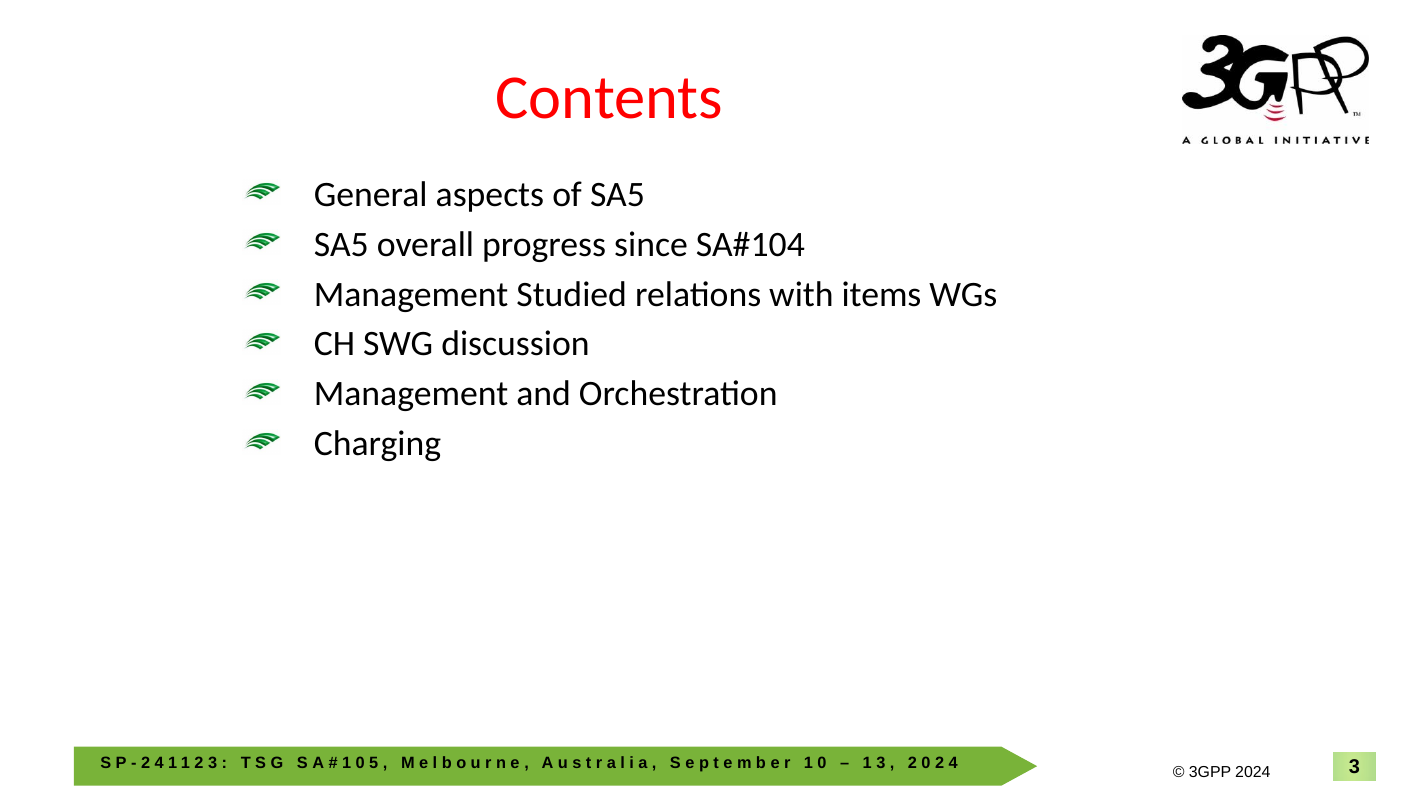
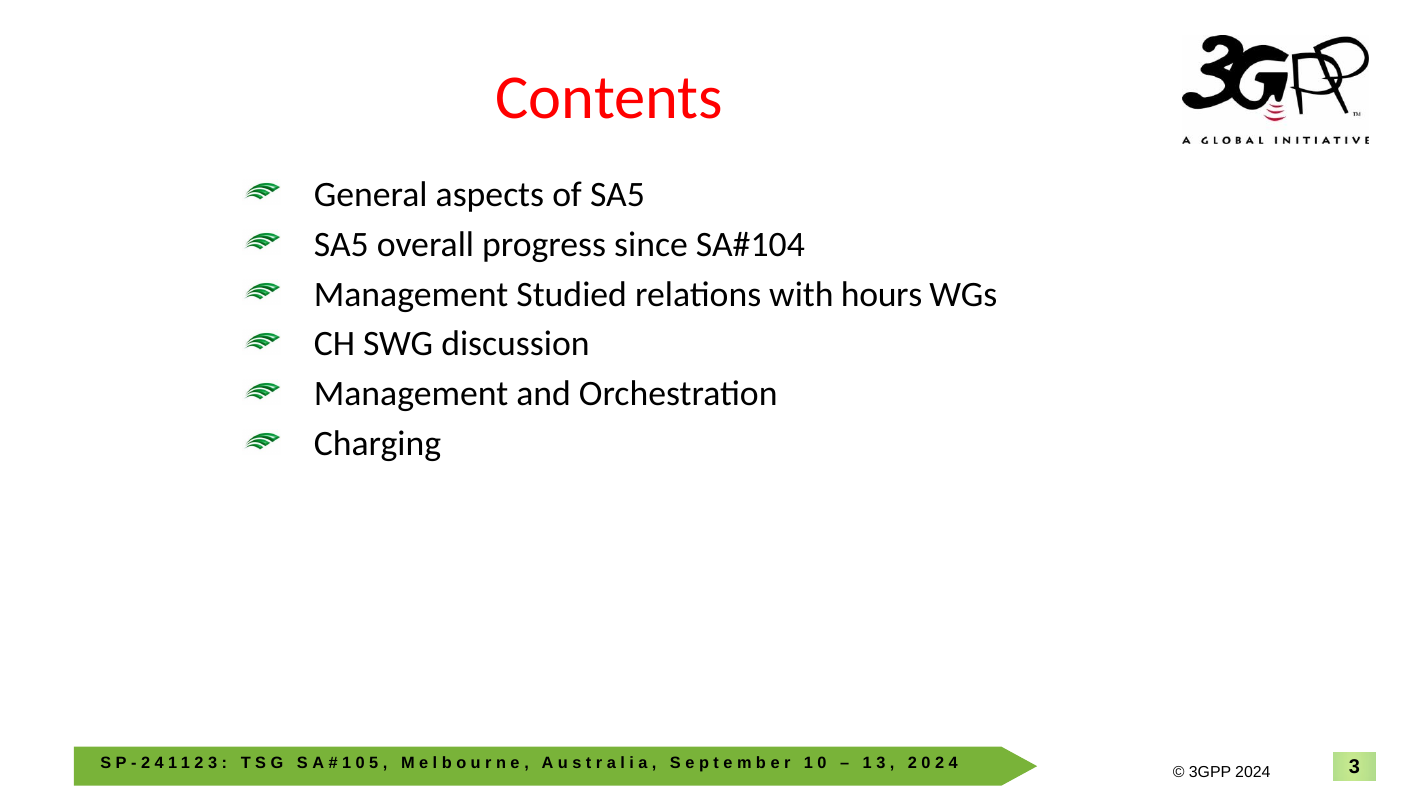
items: items -> hours
